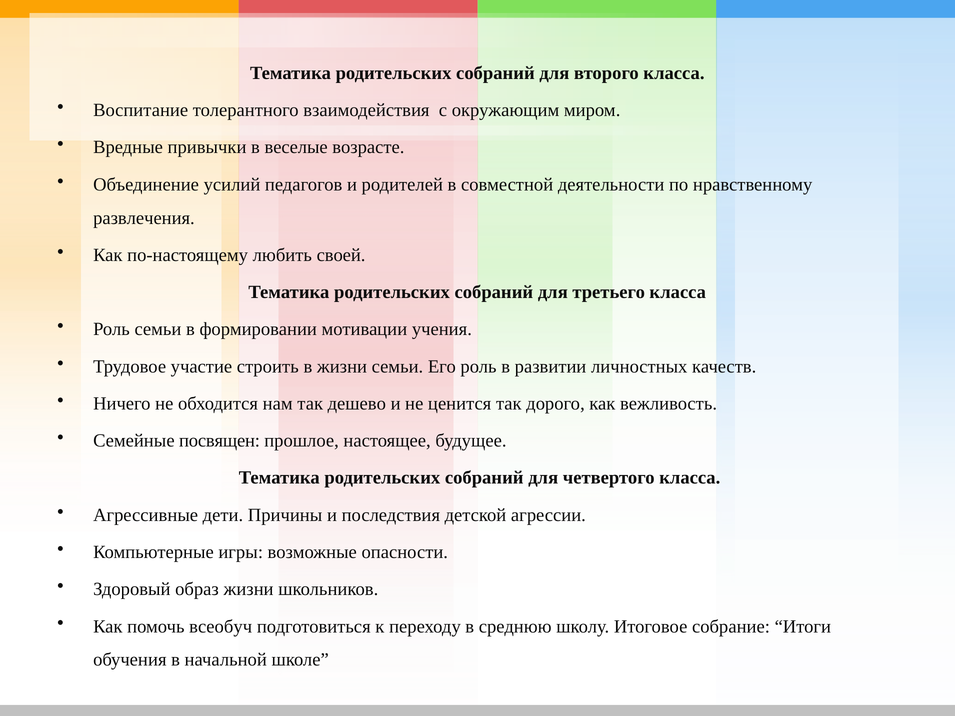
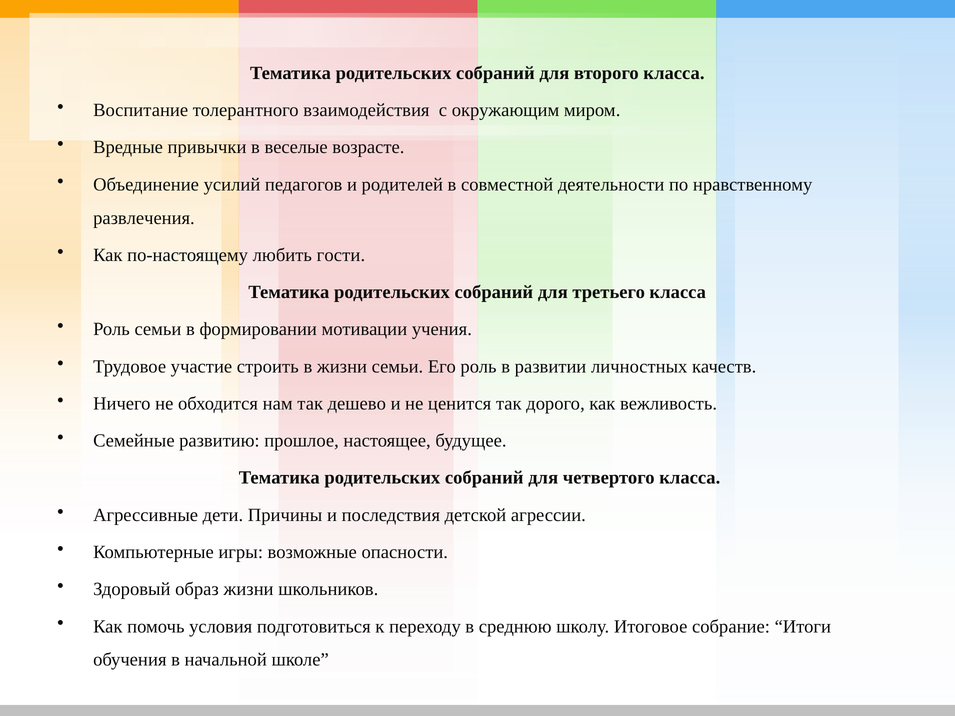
своей: своей -> гости
посвящен: посвящен -> развитию
всеобуч: всеобуч -> условия
